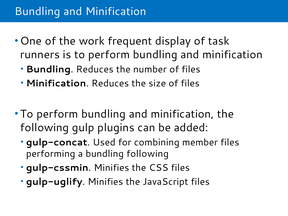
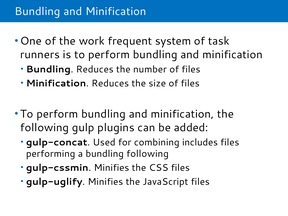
display: display -> system
member: member -> includes
